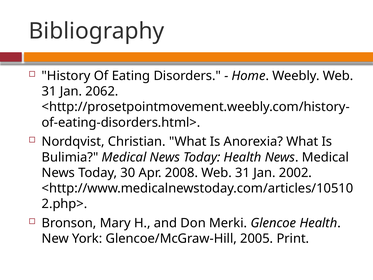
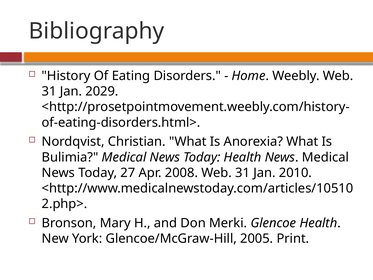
2062: 2062 -> 2029
30: 30 -> 27
2002: 2002 -> 2010
